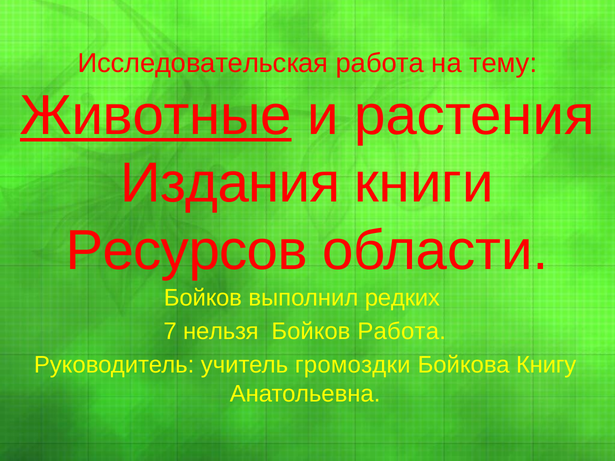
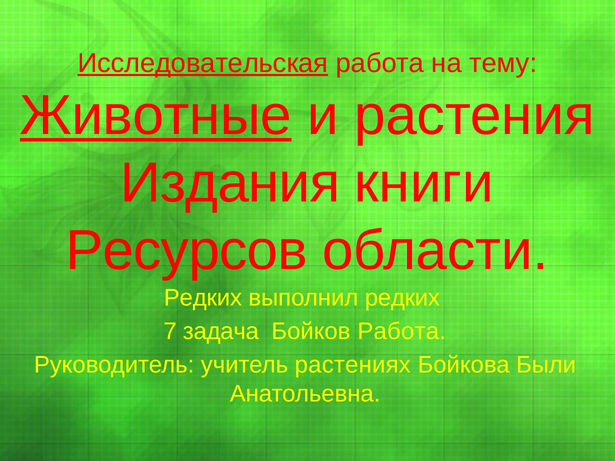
Исследовательская underline: none -> present
Бойков at (203, 298): Бойков -> Редких
нельзя: нельзя -> задача
громоздки: громоздки -> растениях
Книгу: Книгу -> Были
